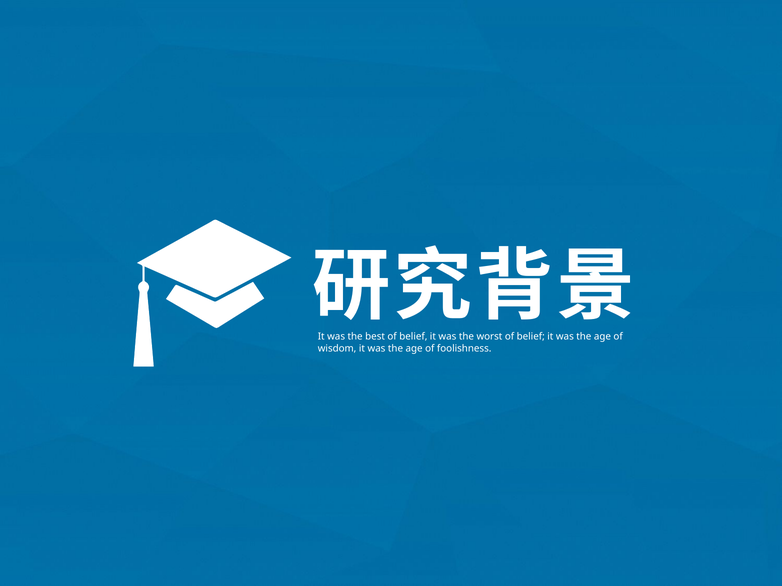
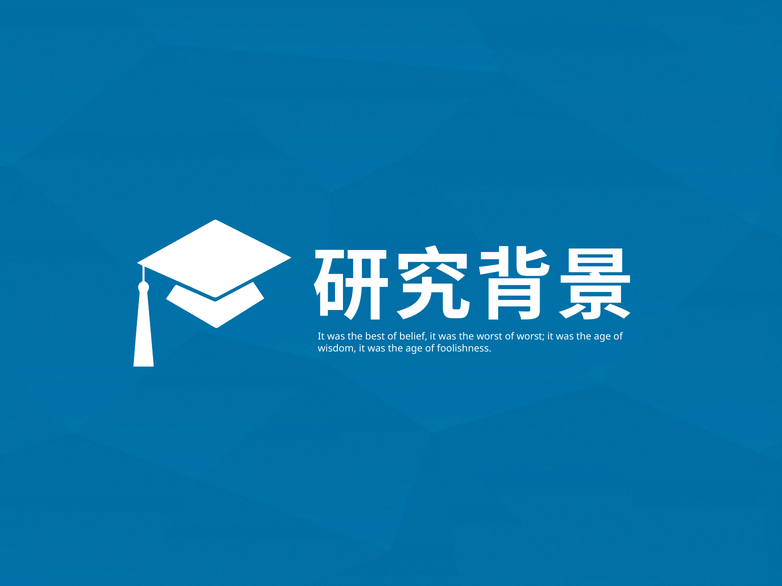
worst of belief: belief -> worst
